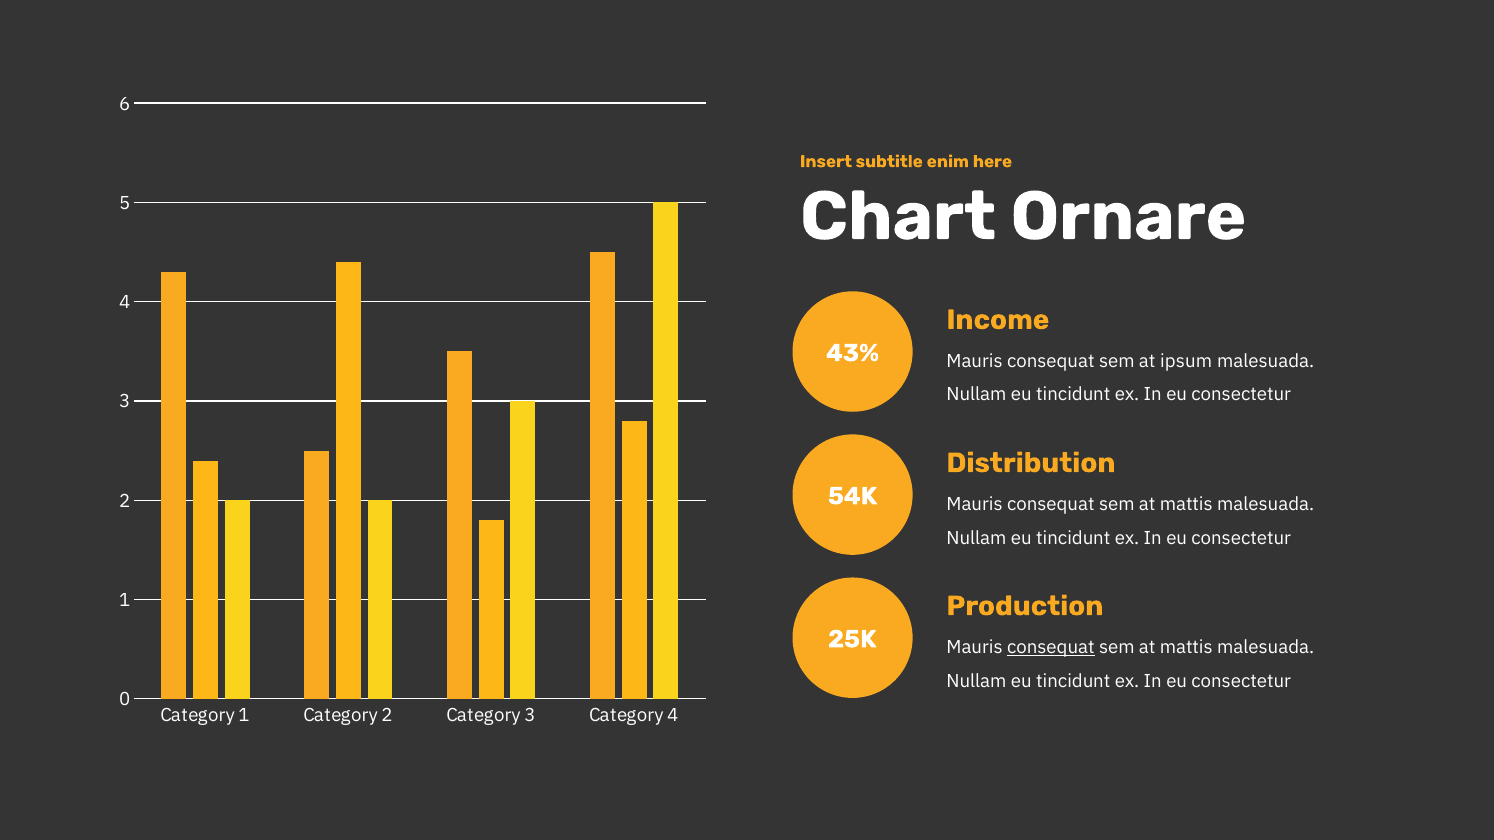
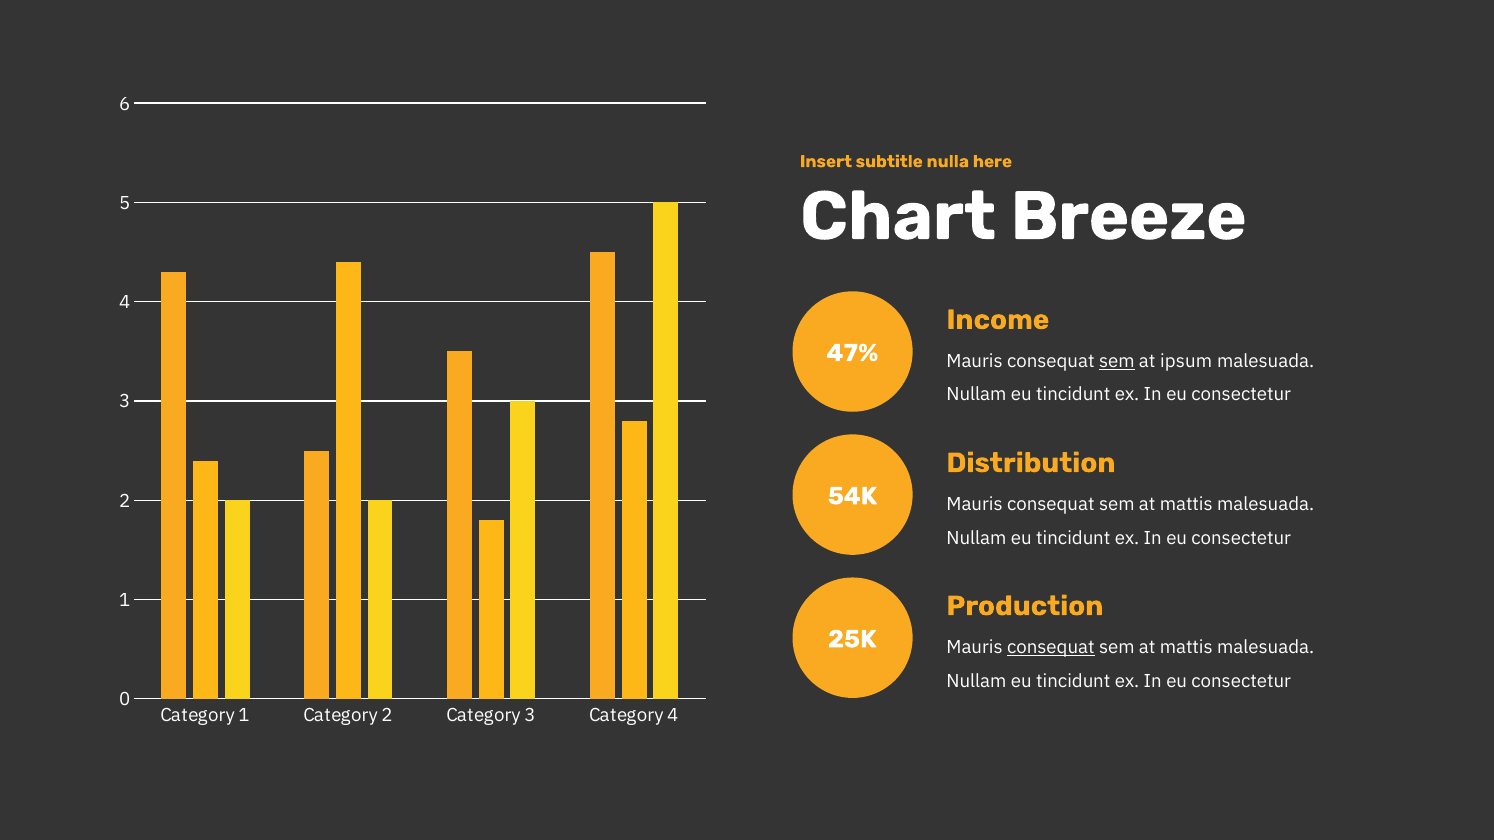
enim: enim -> nulla
Ornare: Ornare -> Breeze
43%: 43% -> 47%
sem at (1117, 361) underline: none -> present
